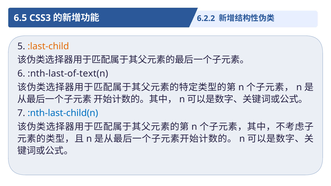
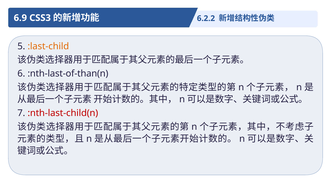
6.5: 6.5 -> 6.9
:nth-last-of-text(n: :nth-last-of-text(n -> :nth-last-of-than(n
:nth-last-child(n colour: blue -> red
